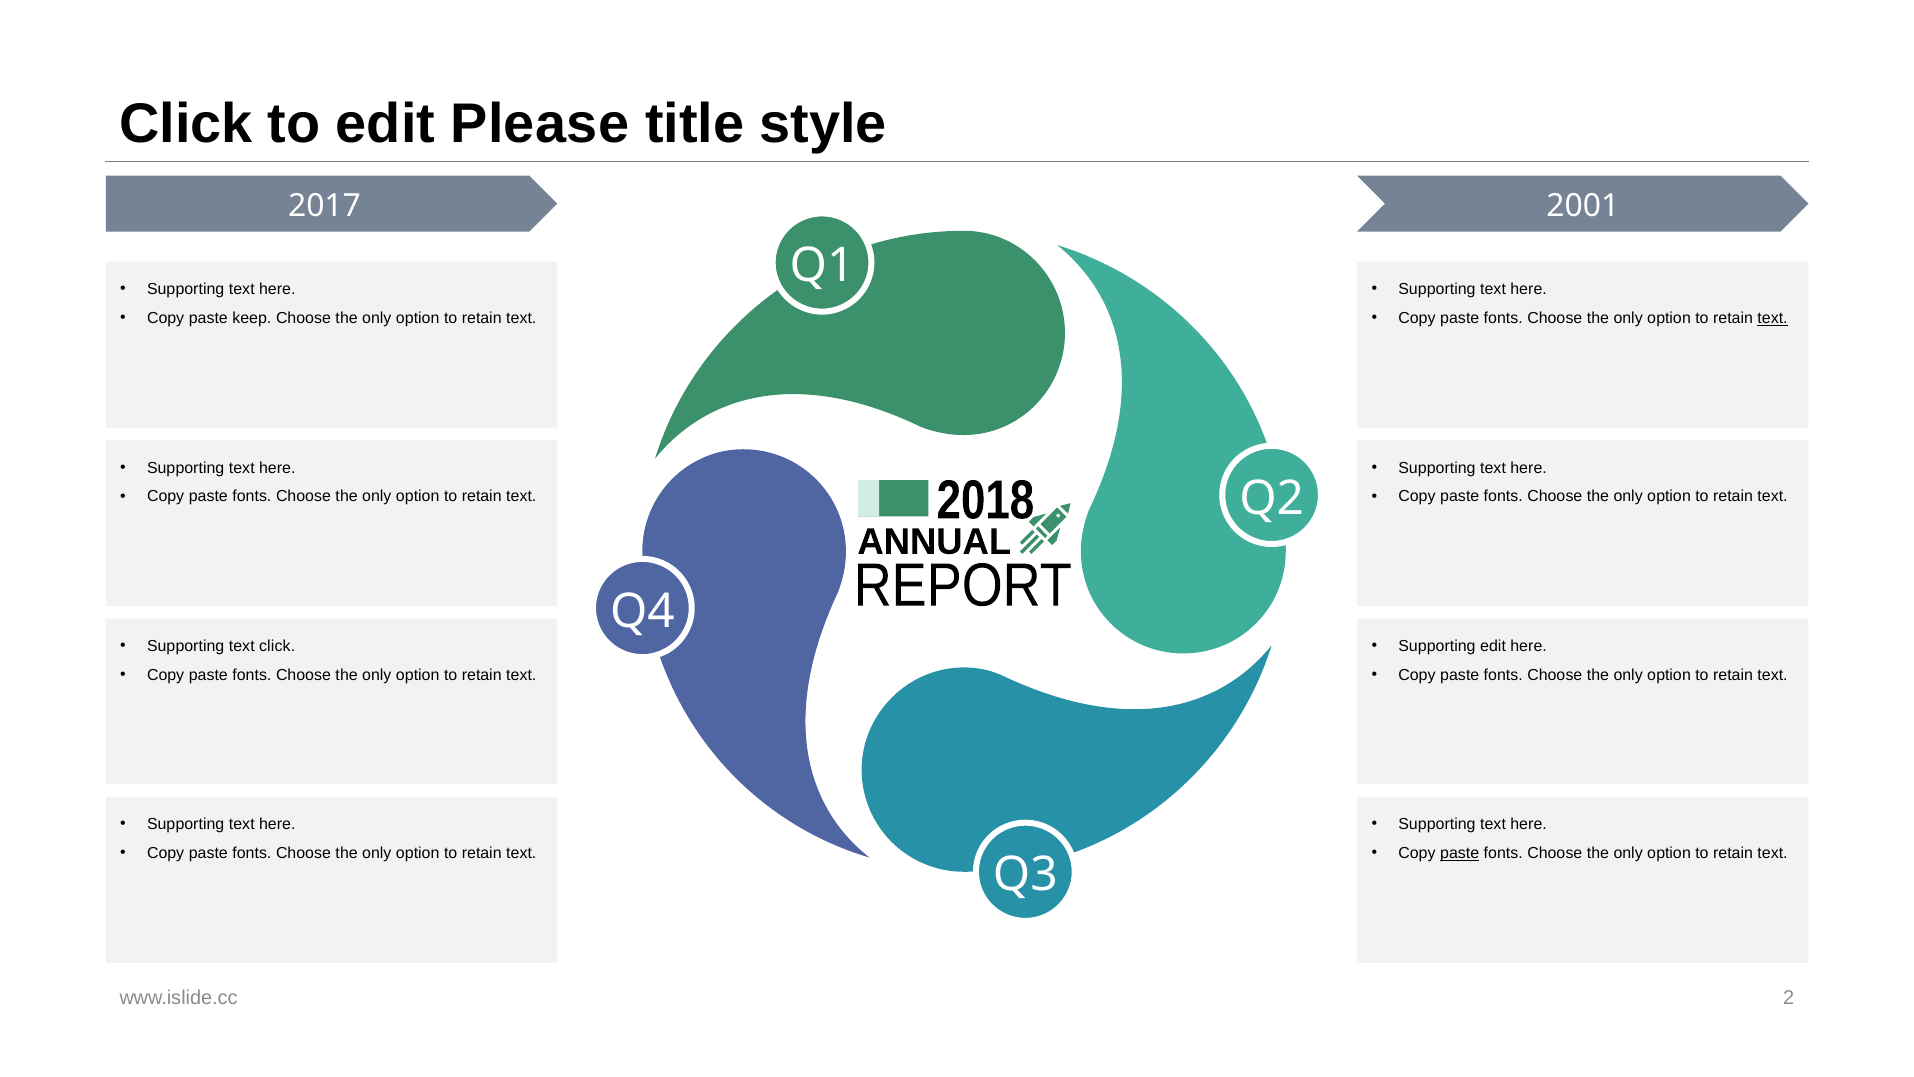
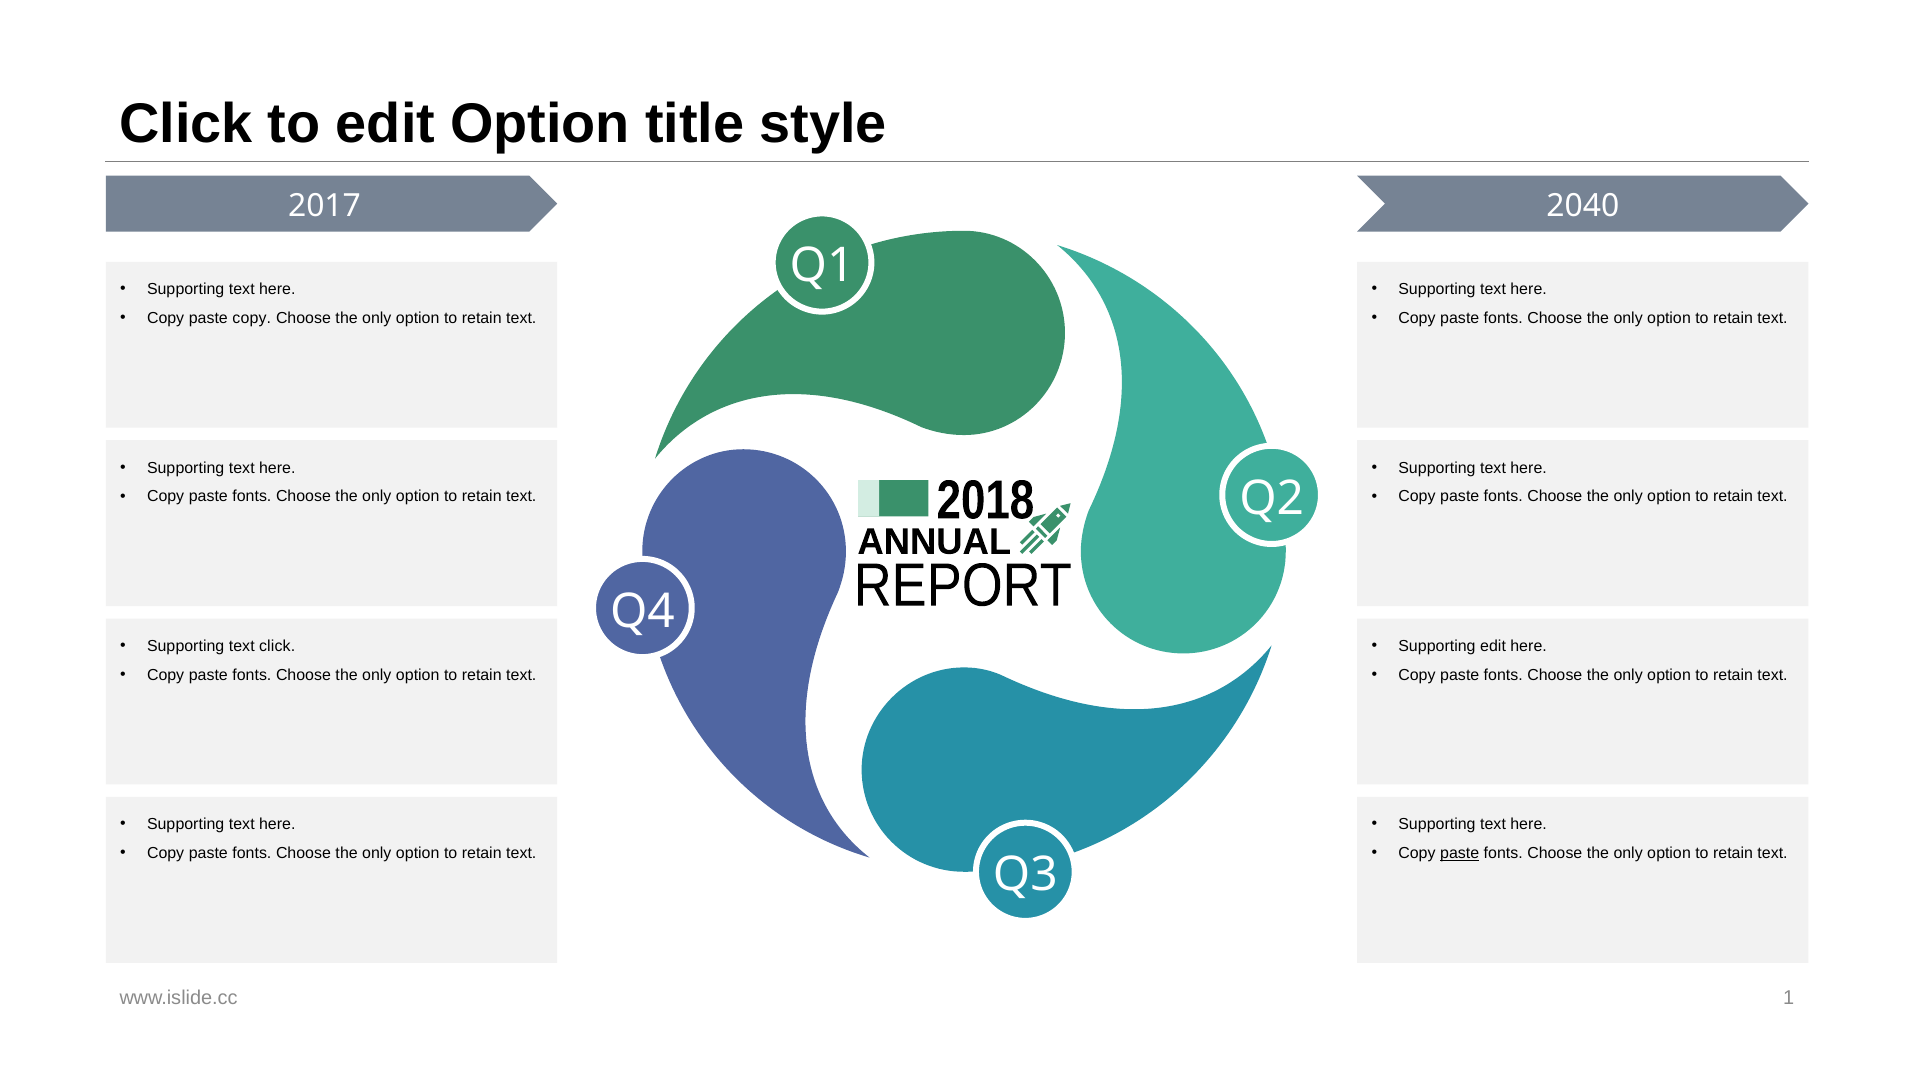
edit Please: Please -> Option
2001: 2001 -> 2040
paste keep: keep -> copy
text at (1773, 318) underline: present -> none
2: 2 -> 1
